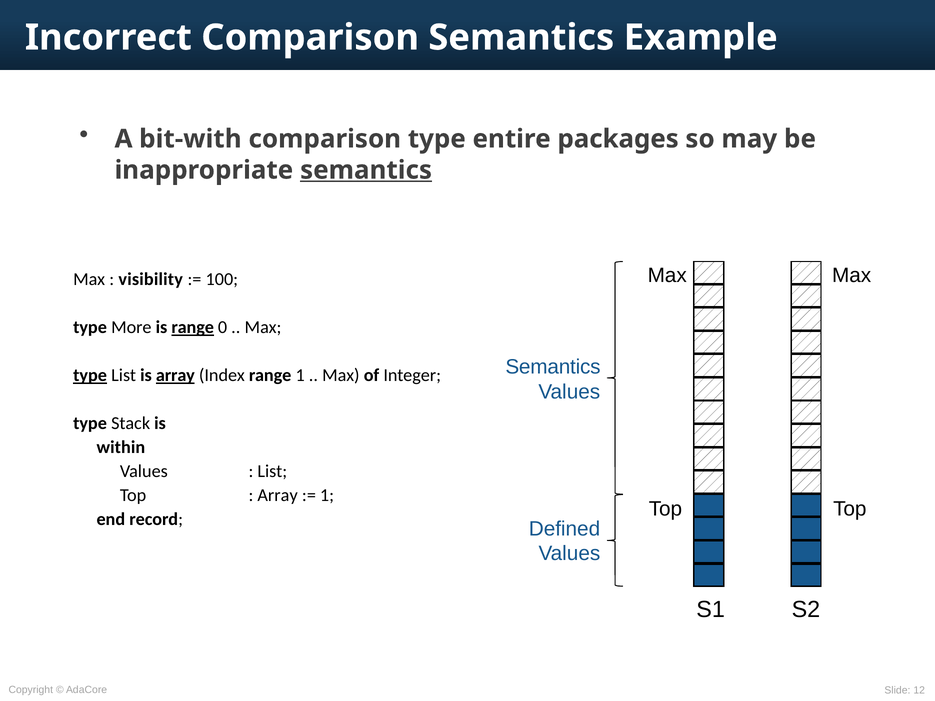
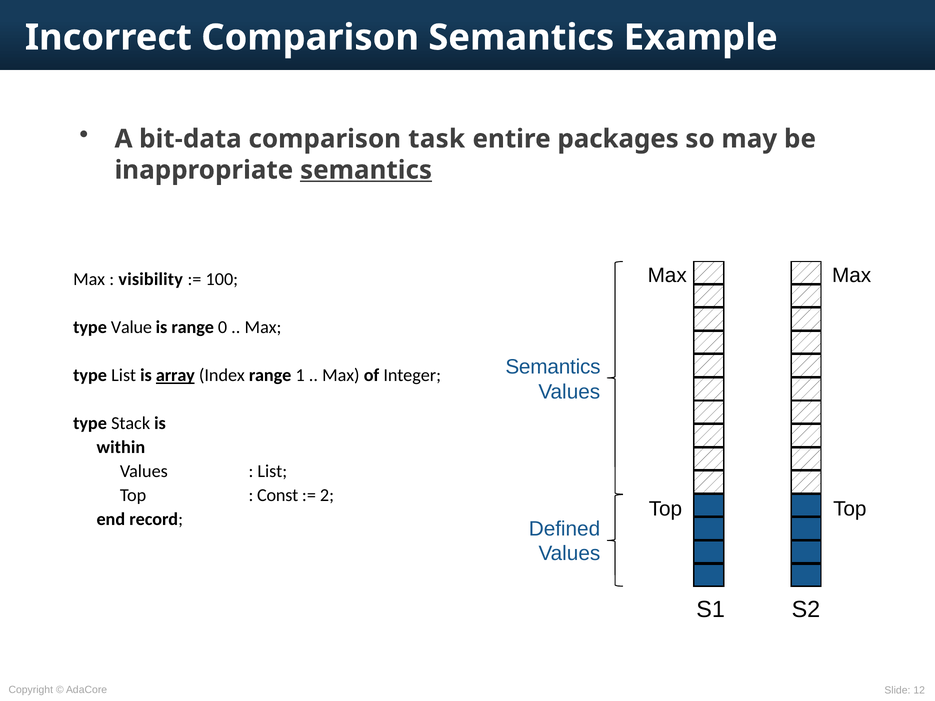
bit-with: bit-with -> bit-data
comparison type: type -> task
More: More -> Value
range at (193, 328) underline: present -> none
type at (90, 376) underline: present -> none
Array at (278, 496): Array -> Const
1 at (327, 496): 1 -> 2
